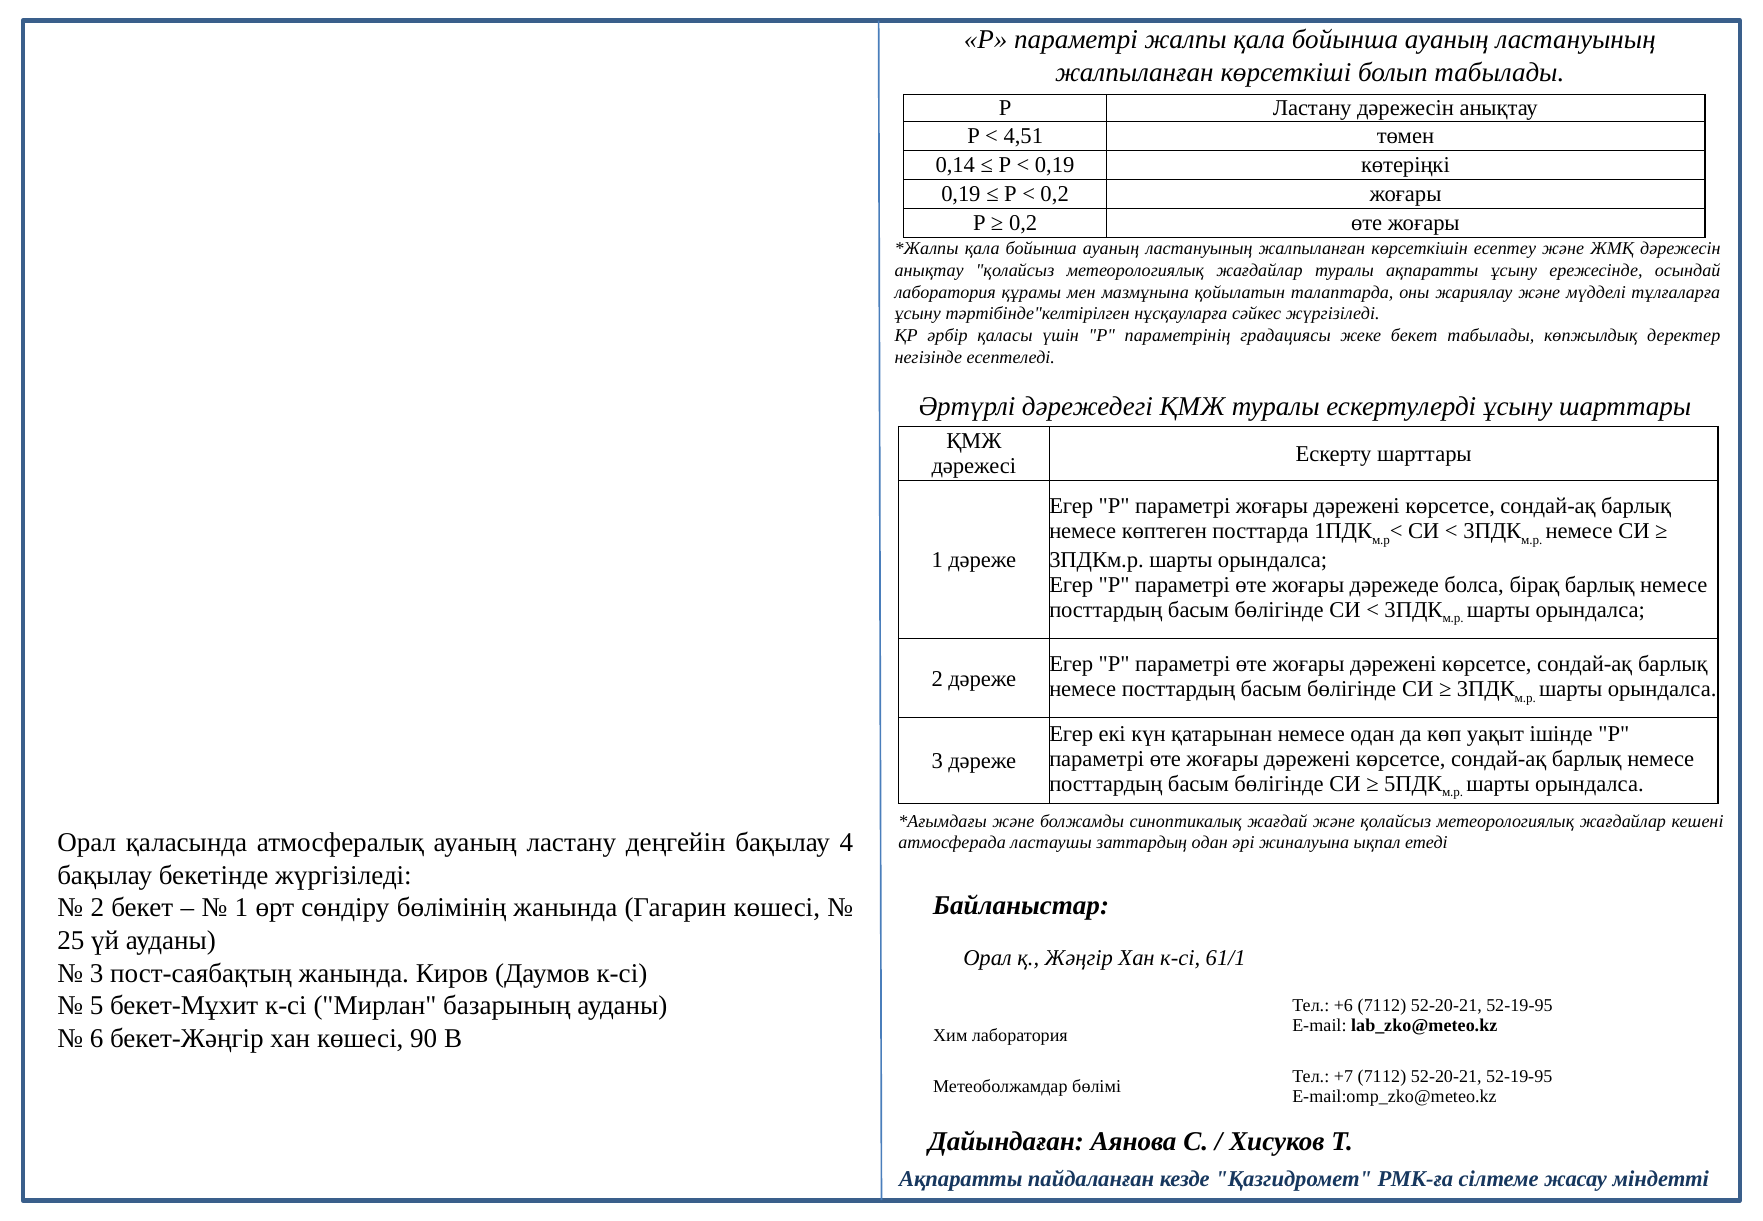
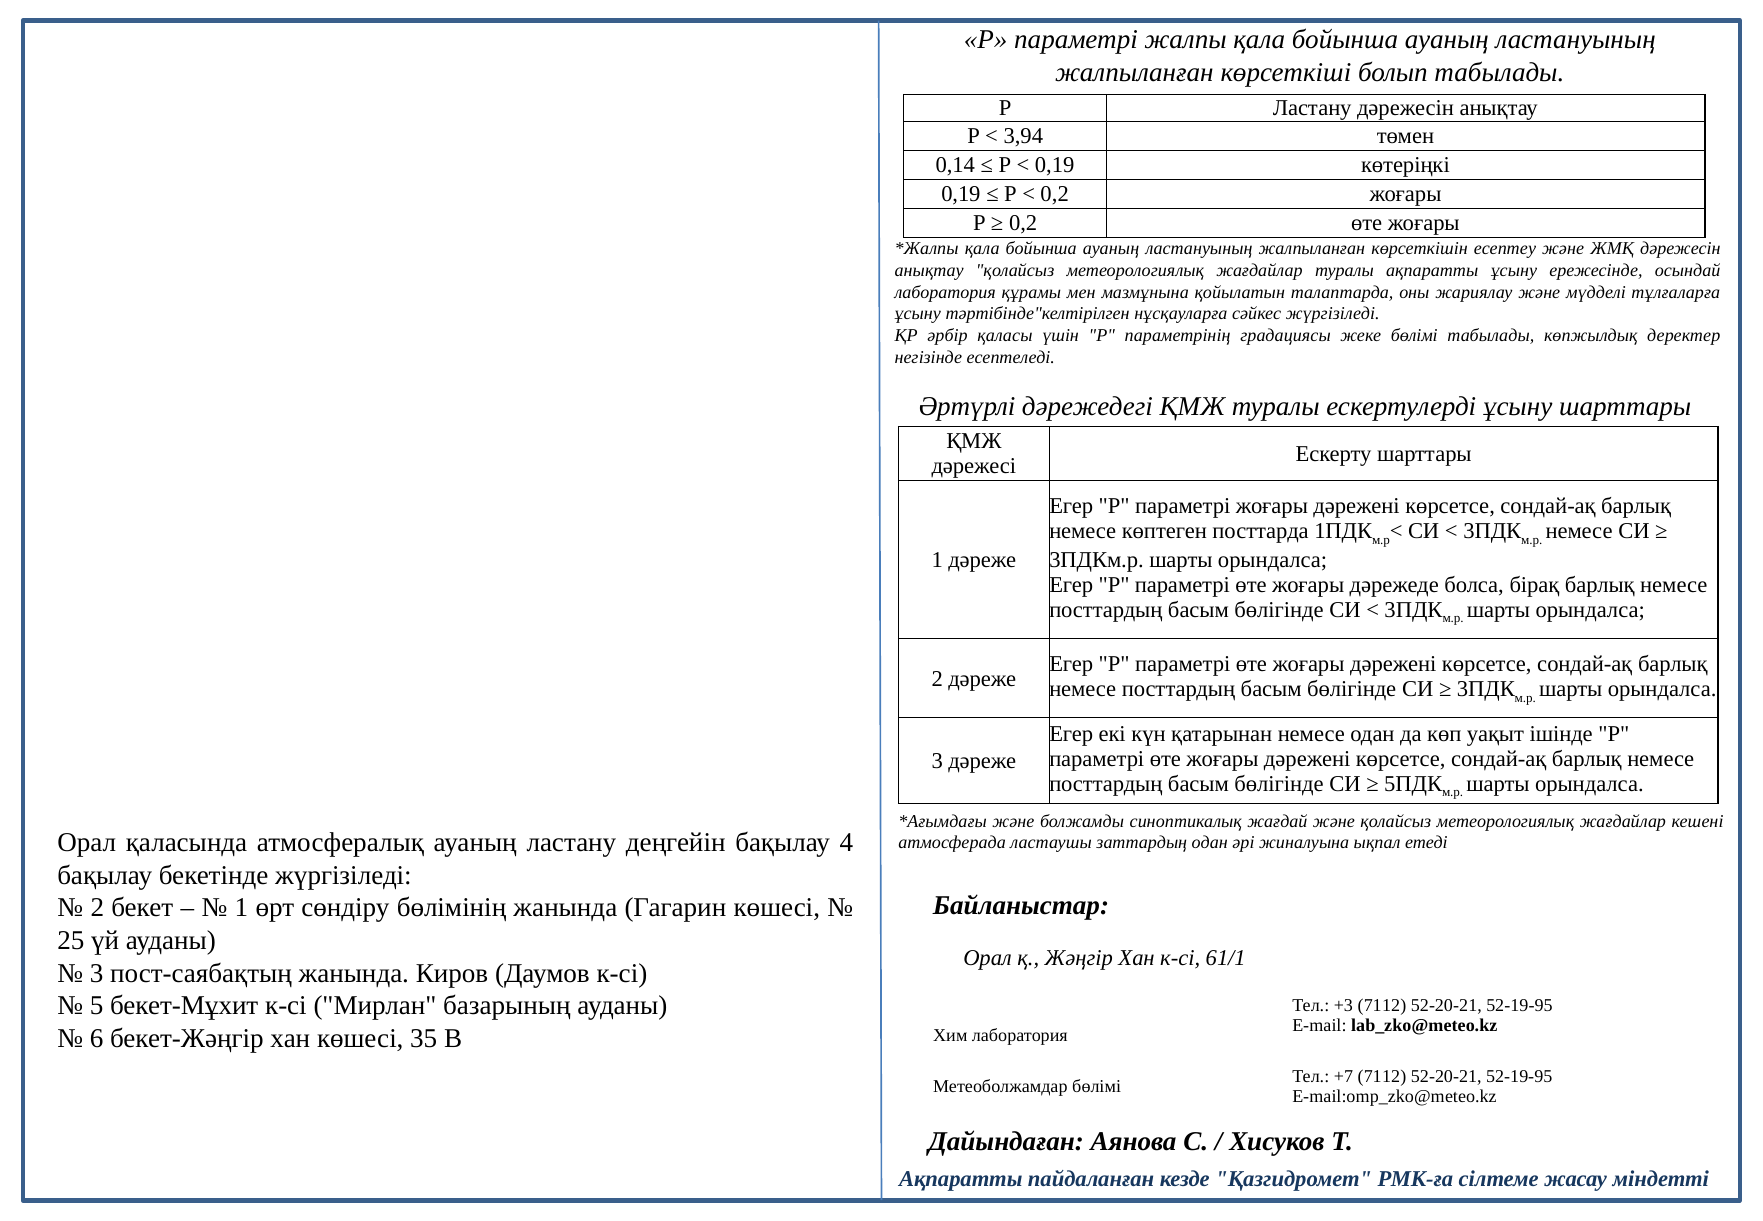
4,51: 4,51 -> 3,94
жеке бекет: бекет -> бөлімі
+6: +6 -> +3
90: 90 -> 35
